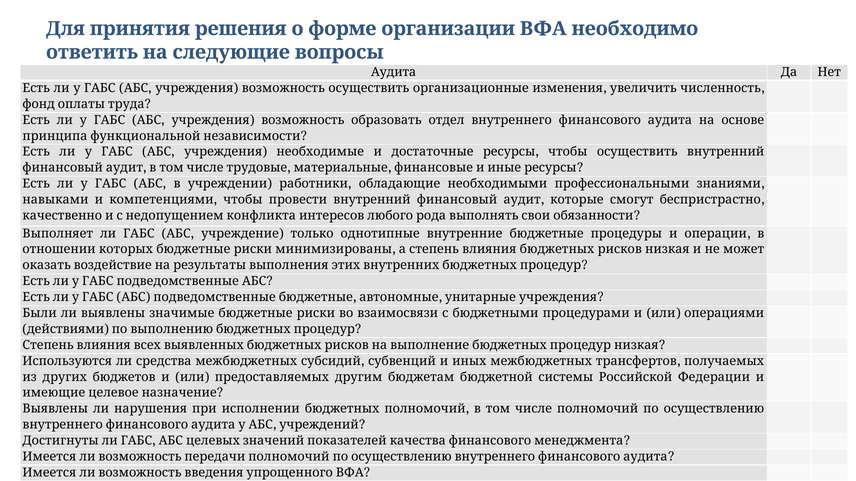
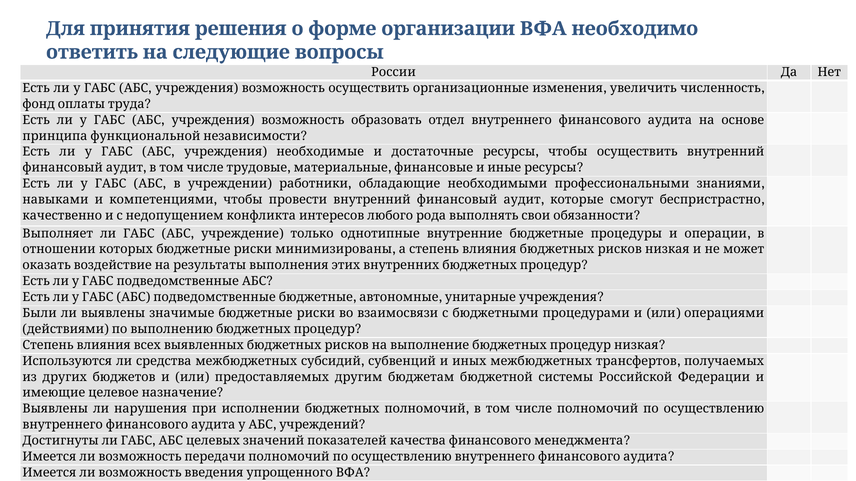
Аудита at (394, 72): Аудита -> России
